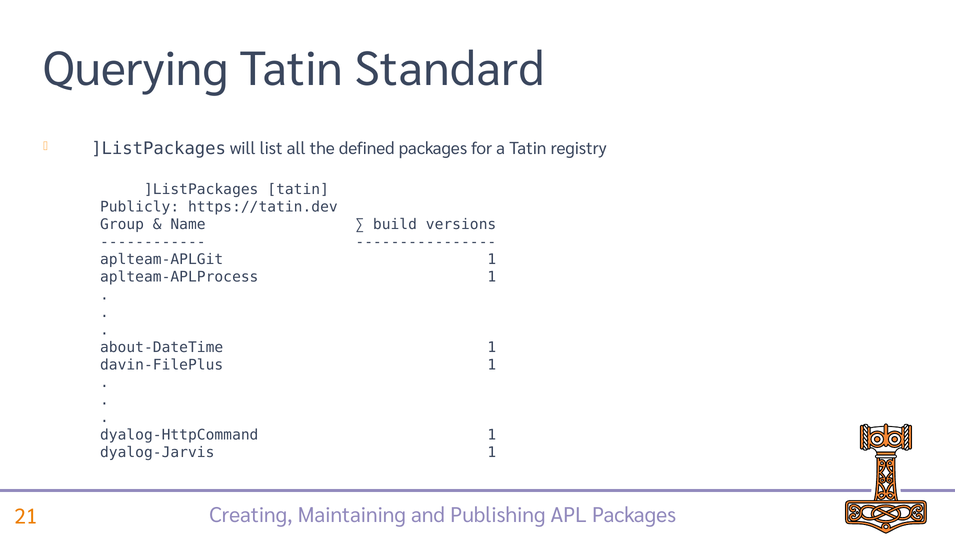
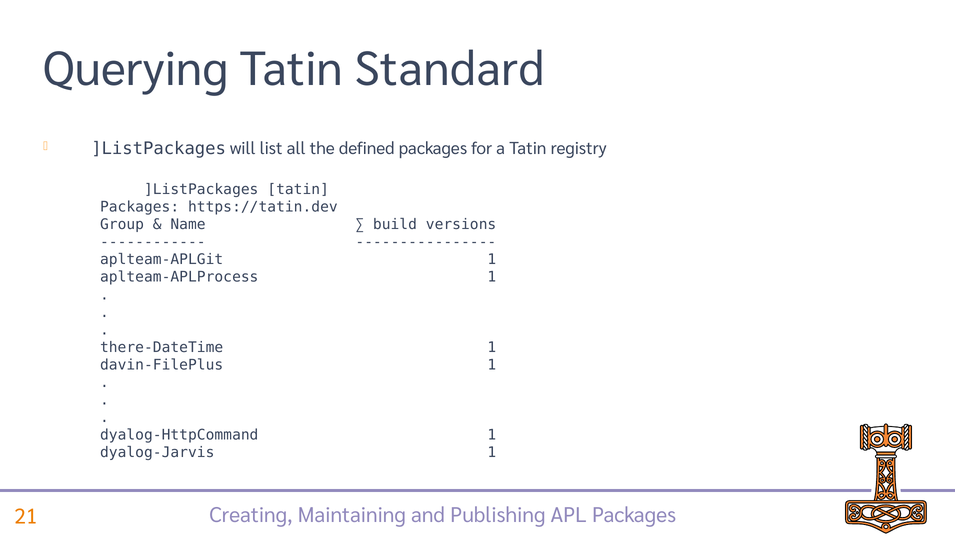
Publicly at (140, 207): Publicly -> Packages
about-DateTime: about-DateTime -> there-DateTime
